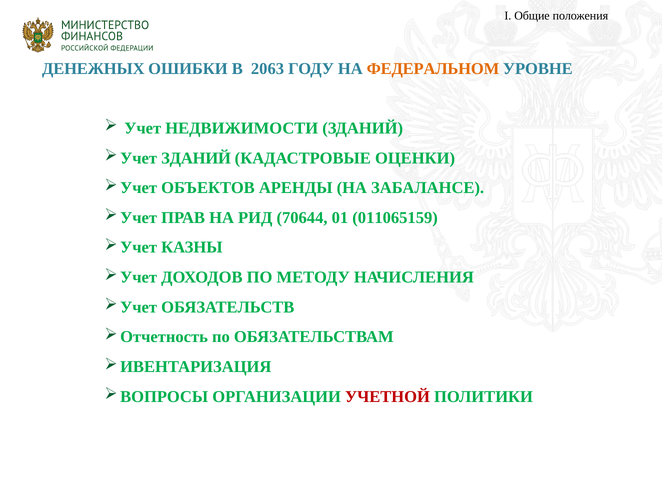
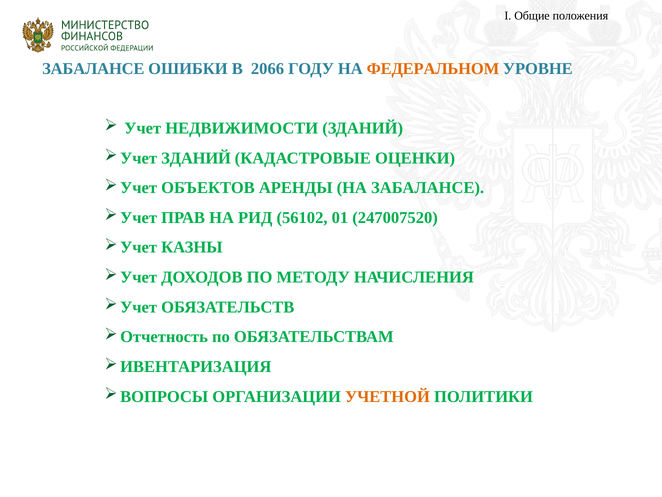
ДЕНЕЖНЫХ at (93, 69): ДЕНЕЖНЫХ -> ЗАБАЛАНСЕ
2063: 2063 -> 2066
70644: 70644 -> 56102
011065159: 011065159 -> 247007520
УЧЕТНОЙ colour: red -> orange
